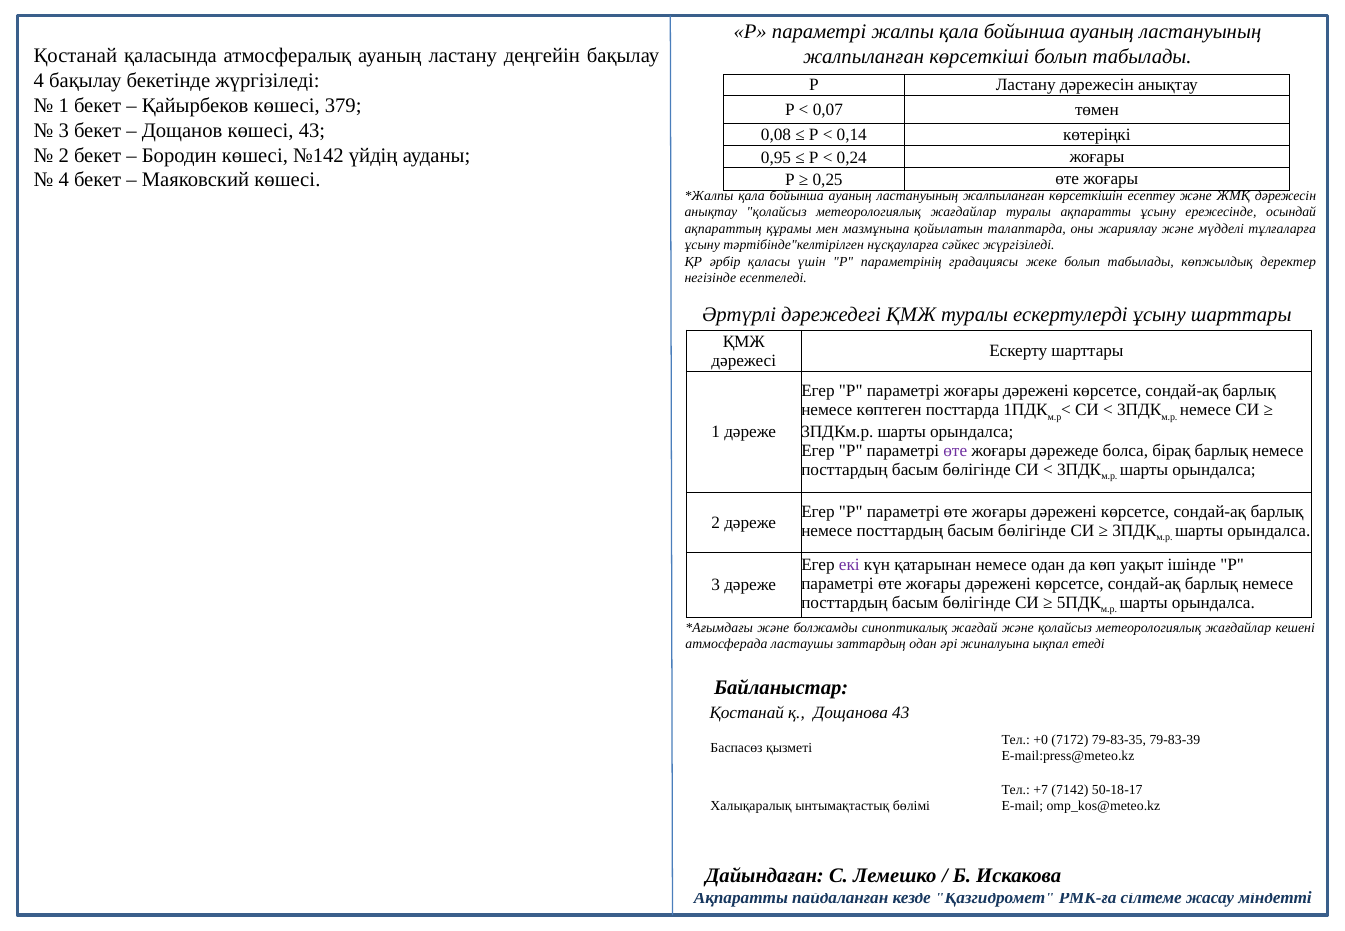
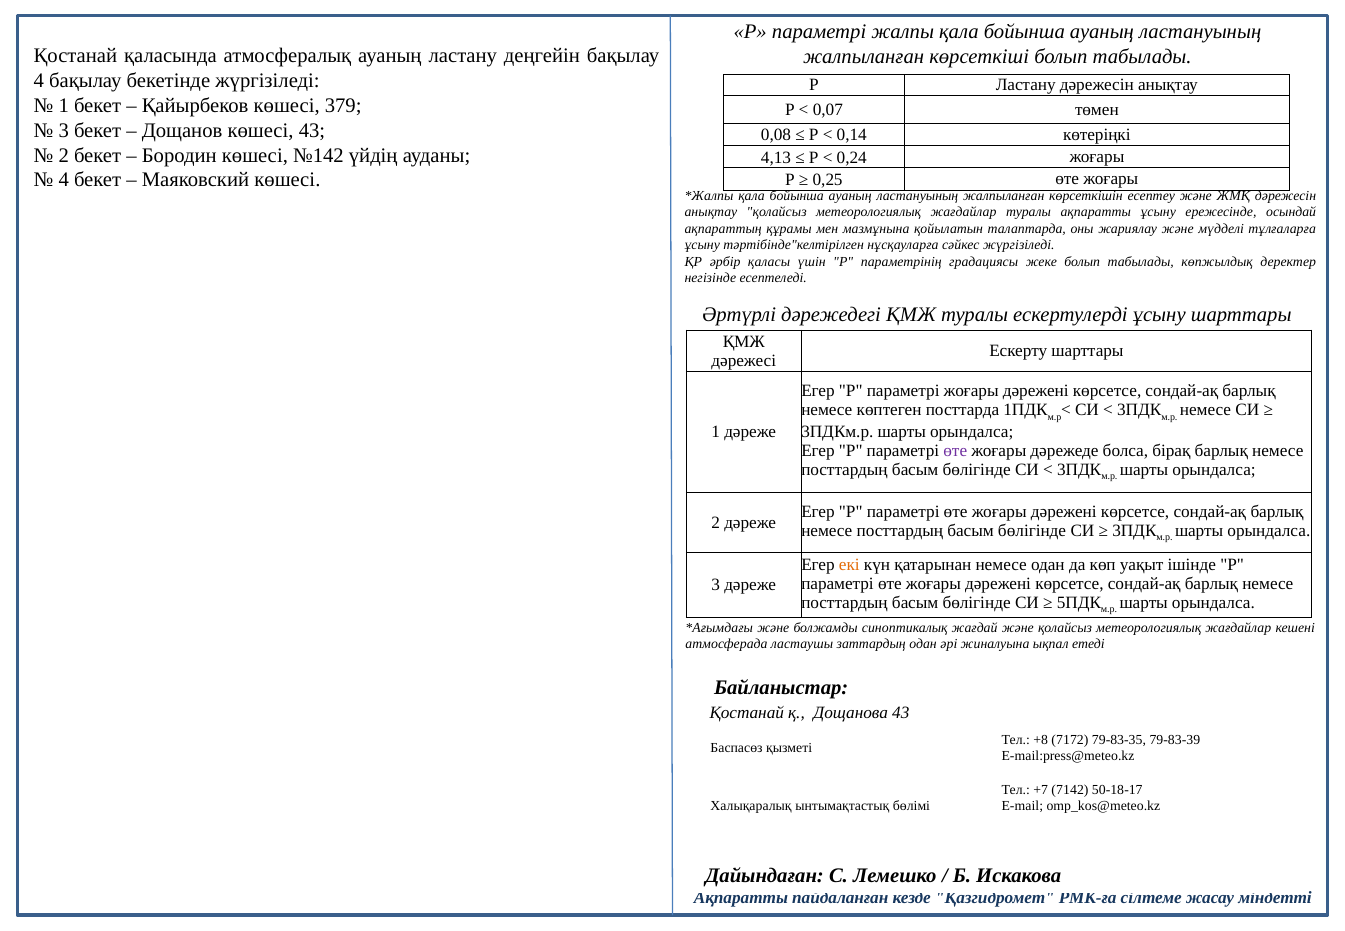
0,95: 0,95 -> 4,13
екі colour: purple -> orange
+0: +0 -> +8
